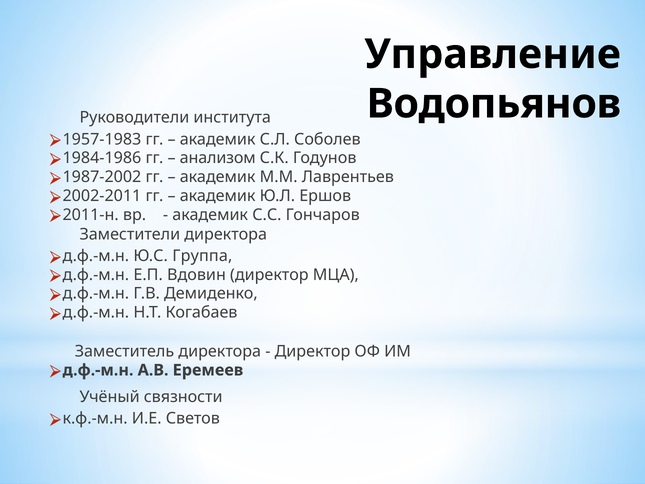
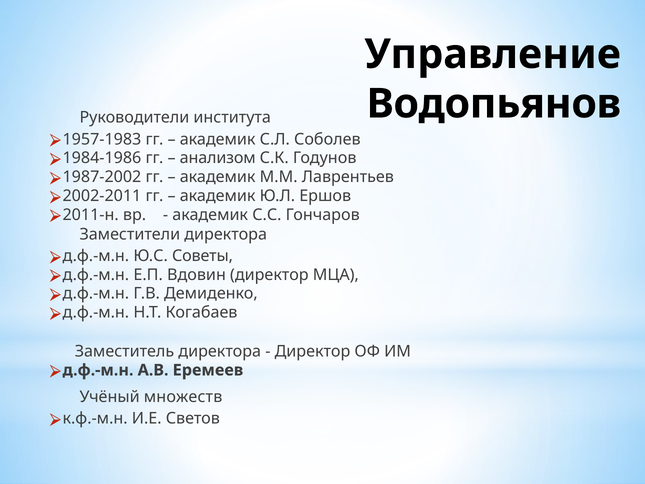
Группа: Группа -> Советы
связности: связности -> множеств
